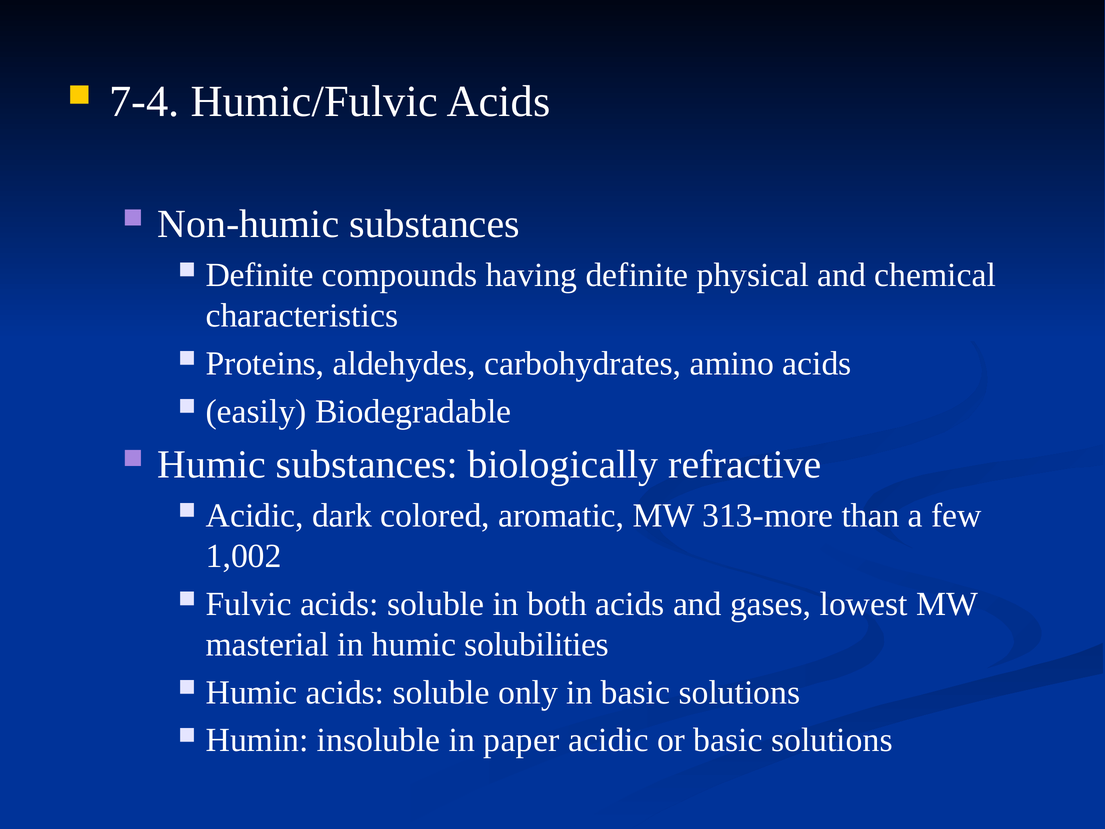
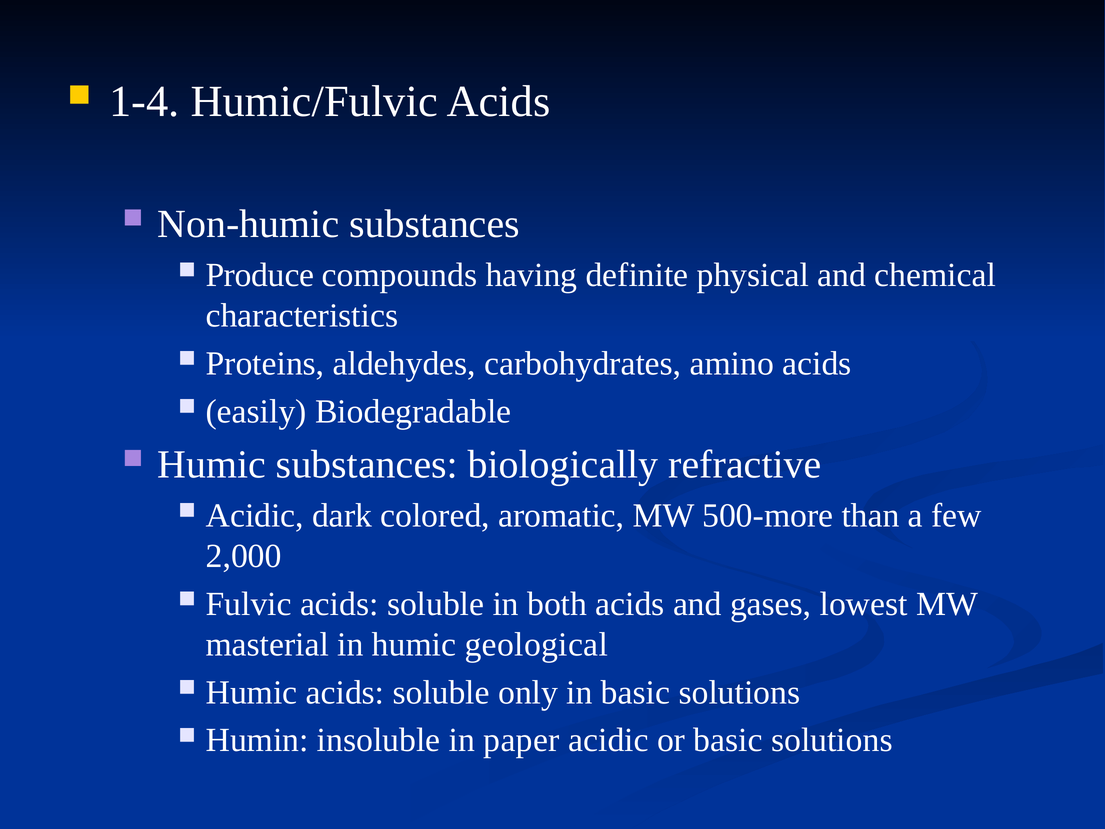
7-4: 7-4 -> 1-4
Definite at (260, 275): Definite -> Produce
313-more: 313-more -> 500-more
1,002: 1,002 -> 2,000
solubilities: solubilities -> geological
